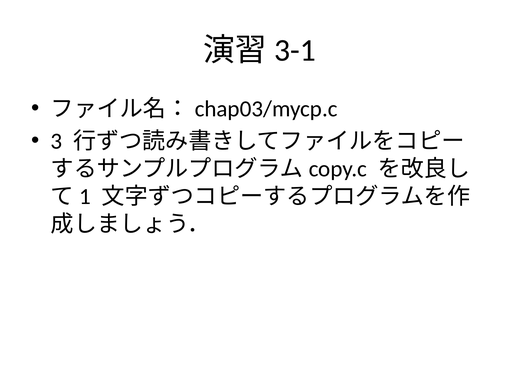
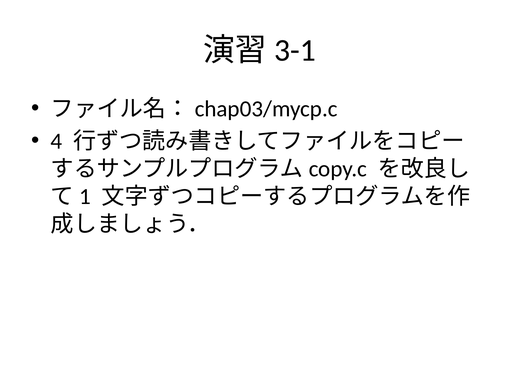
3: 3 -> 4
